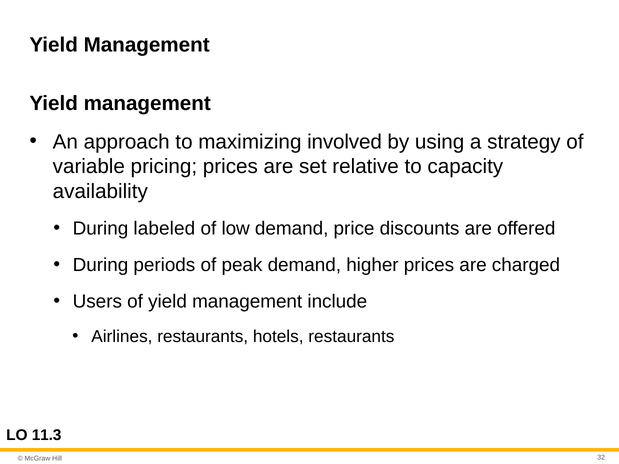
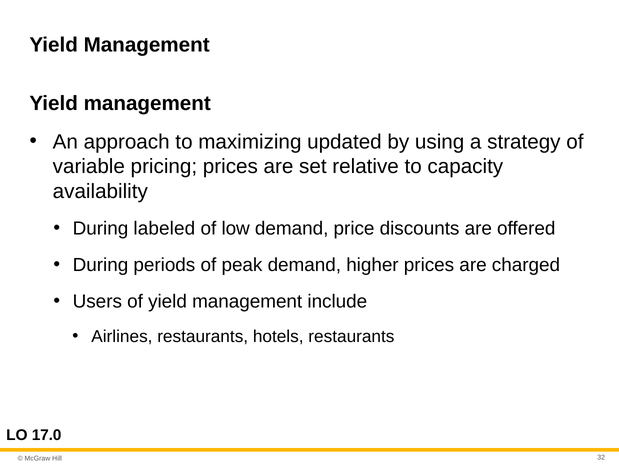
involved: involved -> updated
11.3: 11.3 -> 17.0
